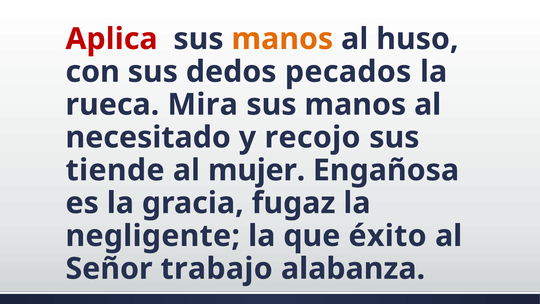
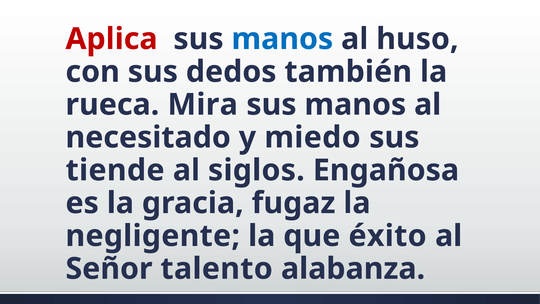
manos at (282, 39) colour: orange -> blue
pecados: pecados -> también
recojo: recojo -> miedo
mujer: mujer -> siglos
trabajo: trabajo -> talento
